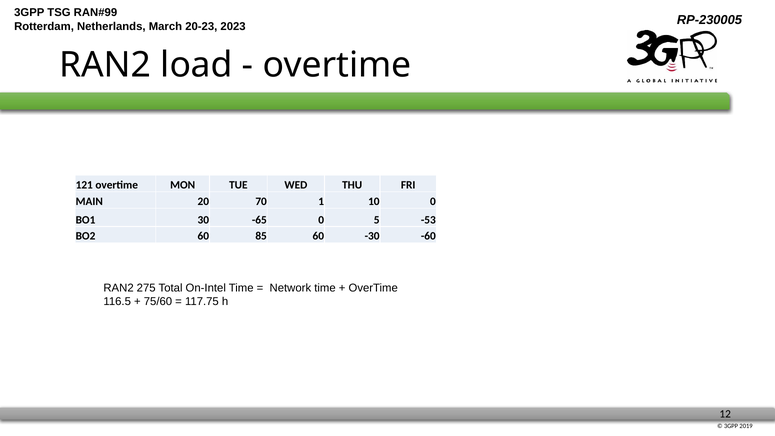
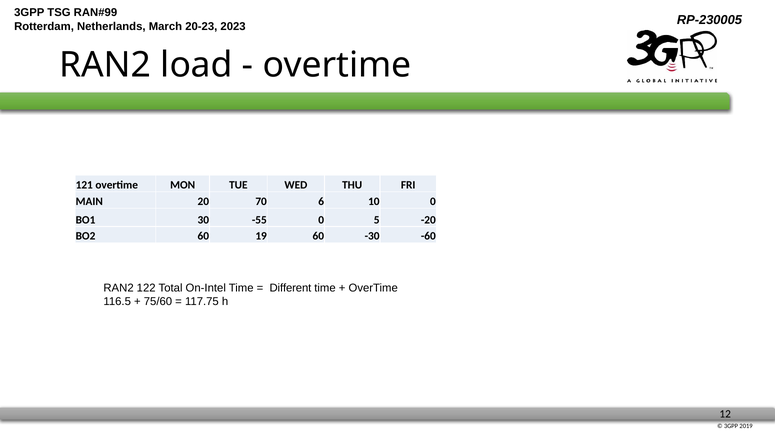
1: 1 -> 6
-65: -65 -> -55
-53: -53 -> -20
85: 85 -> 19
275: 275 -> 122
Network: Network -> Different
